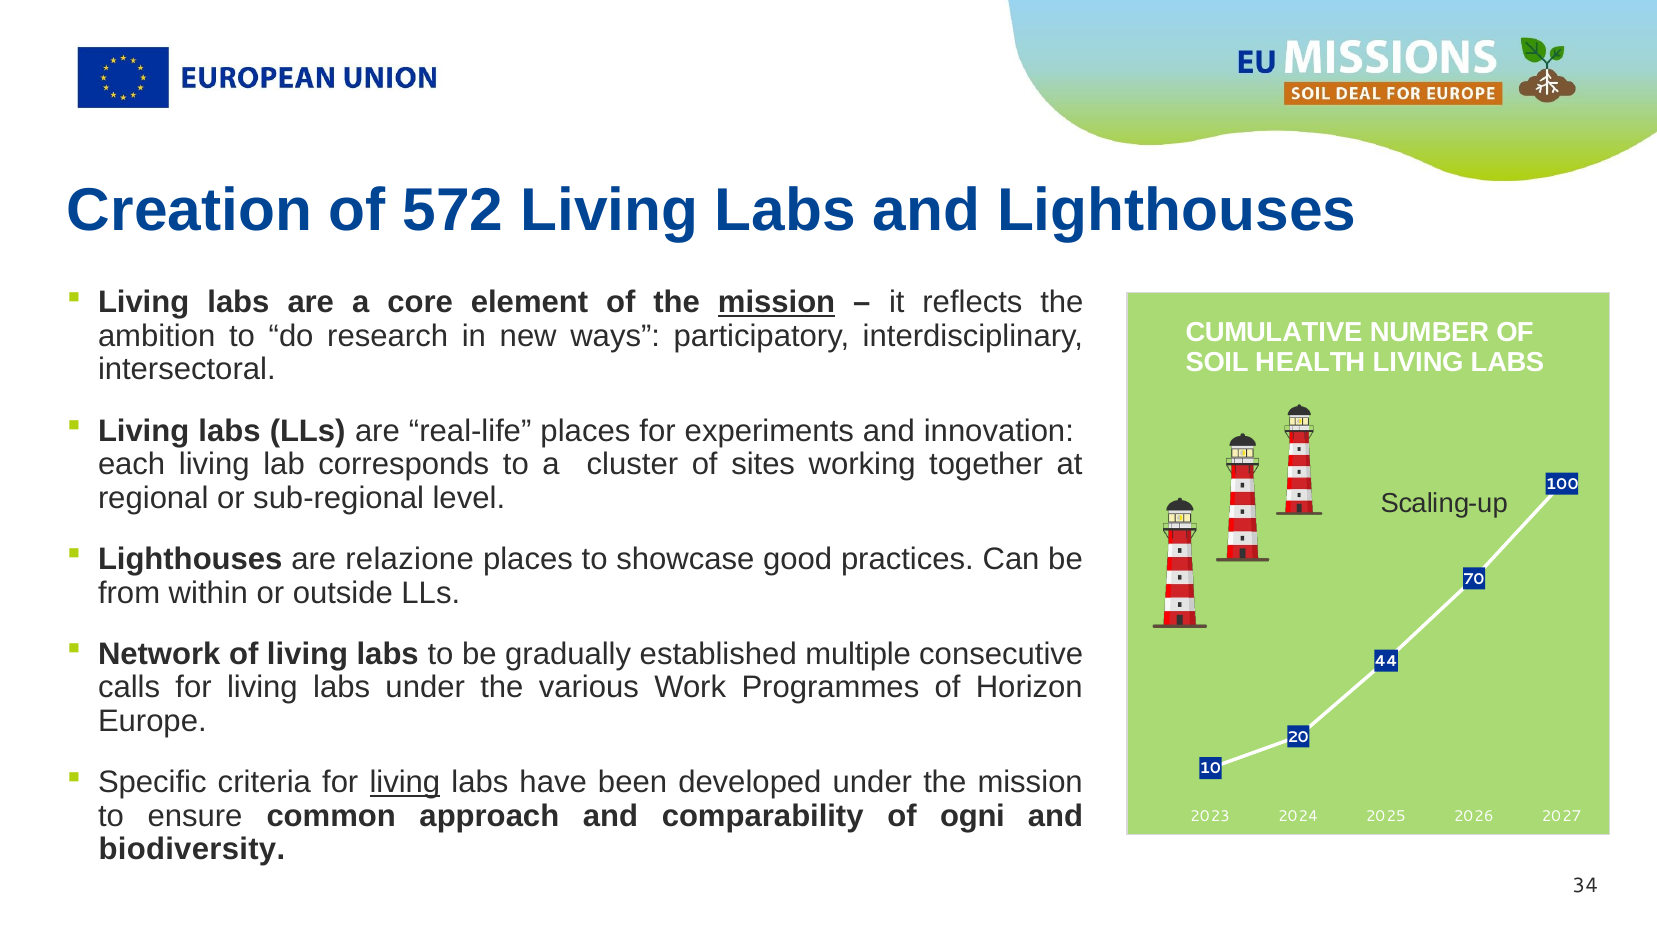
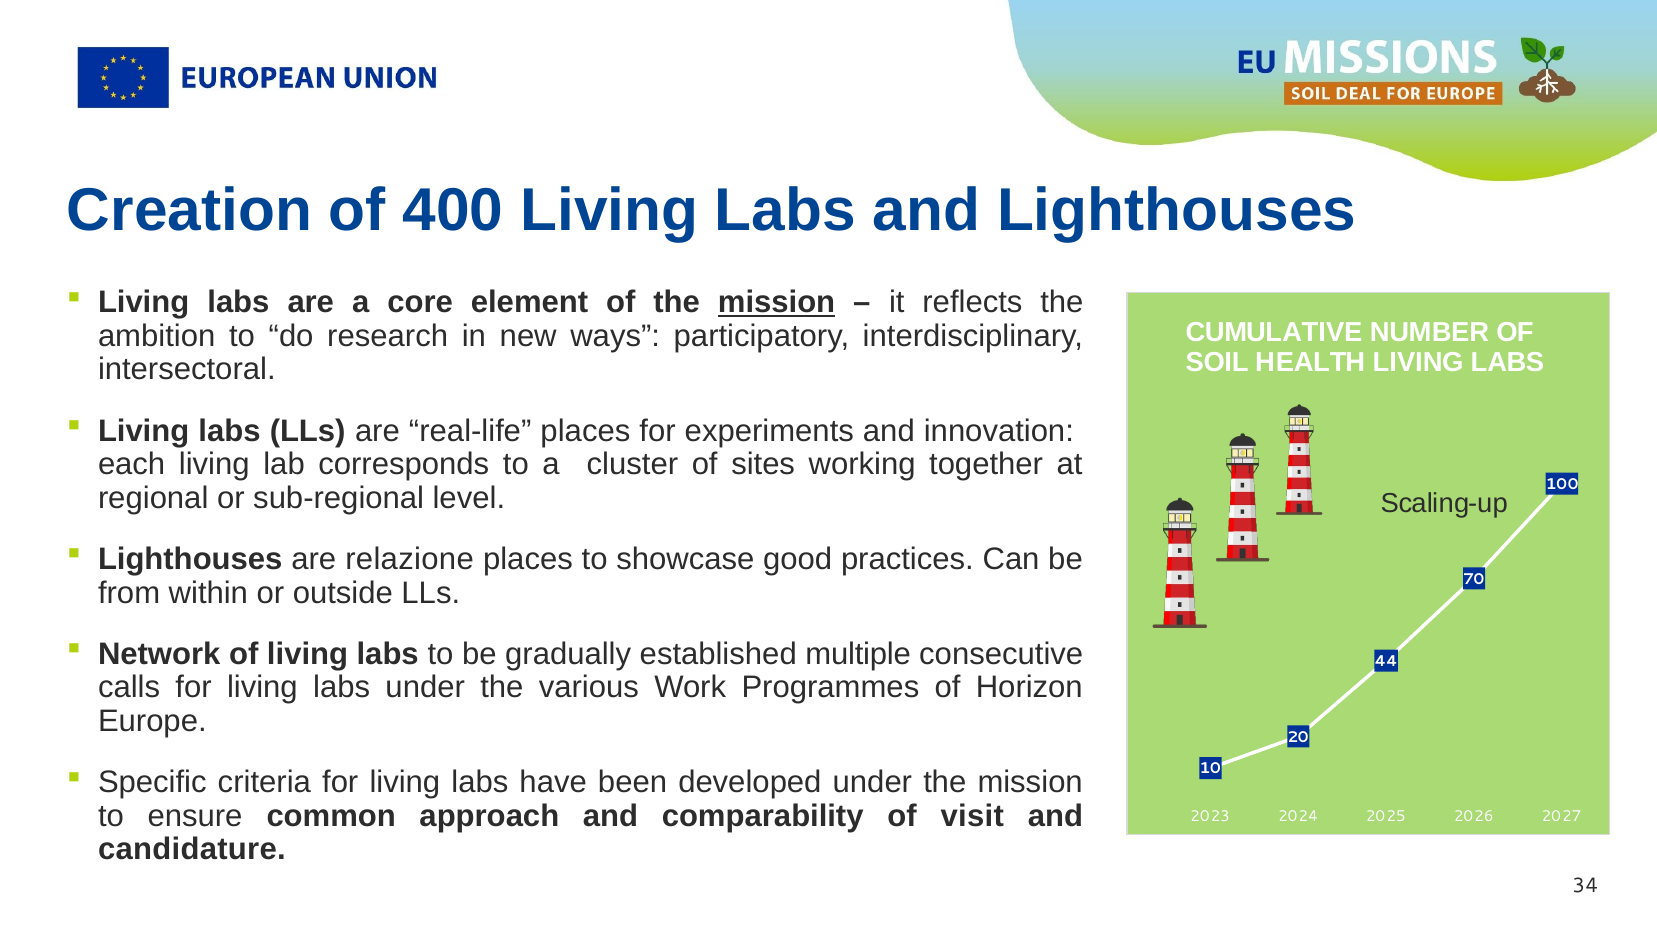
572: 572 -> 400
living at (405, 782) underline: present -> none
ogni: ogni -> visit
biodiversity: biodiversity -> candidature
